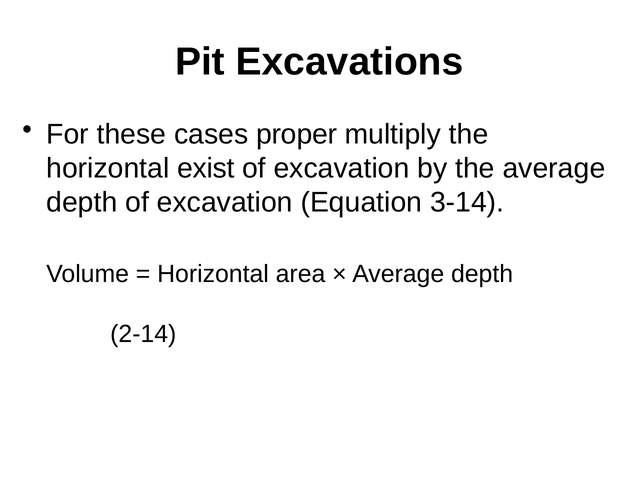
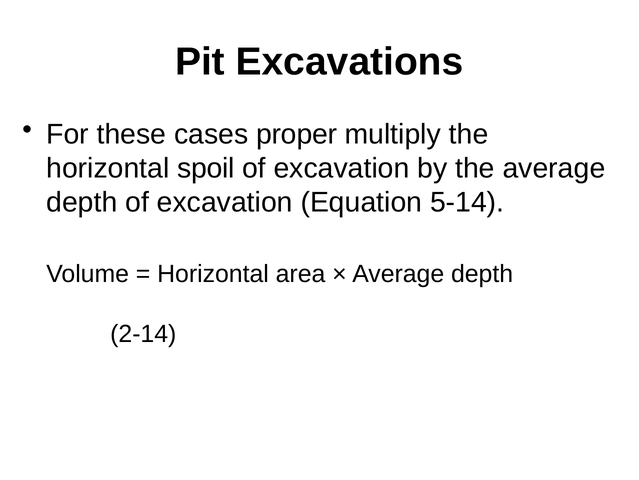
exist: exist -> spoil
3-14: 3-14 -> 5-14
